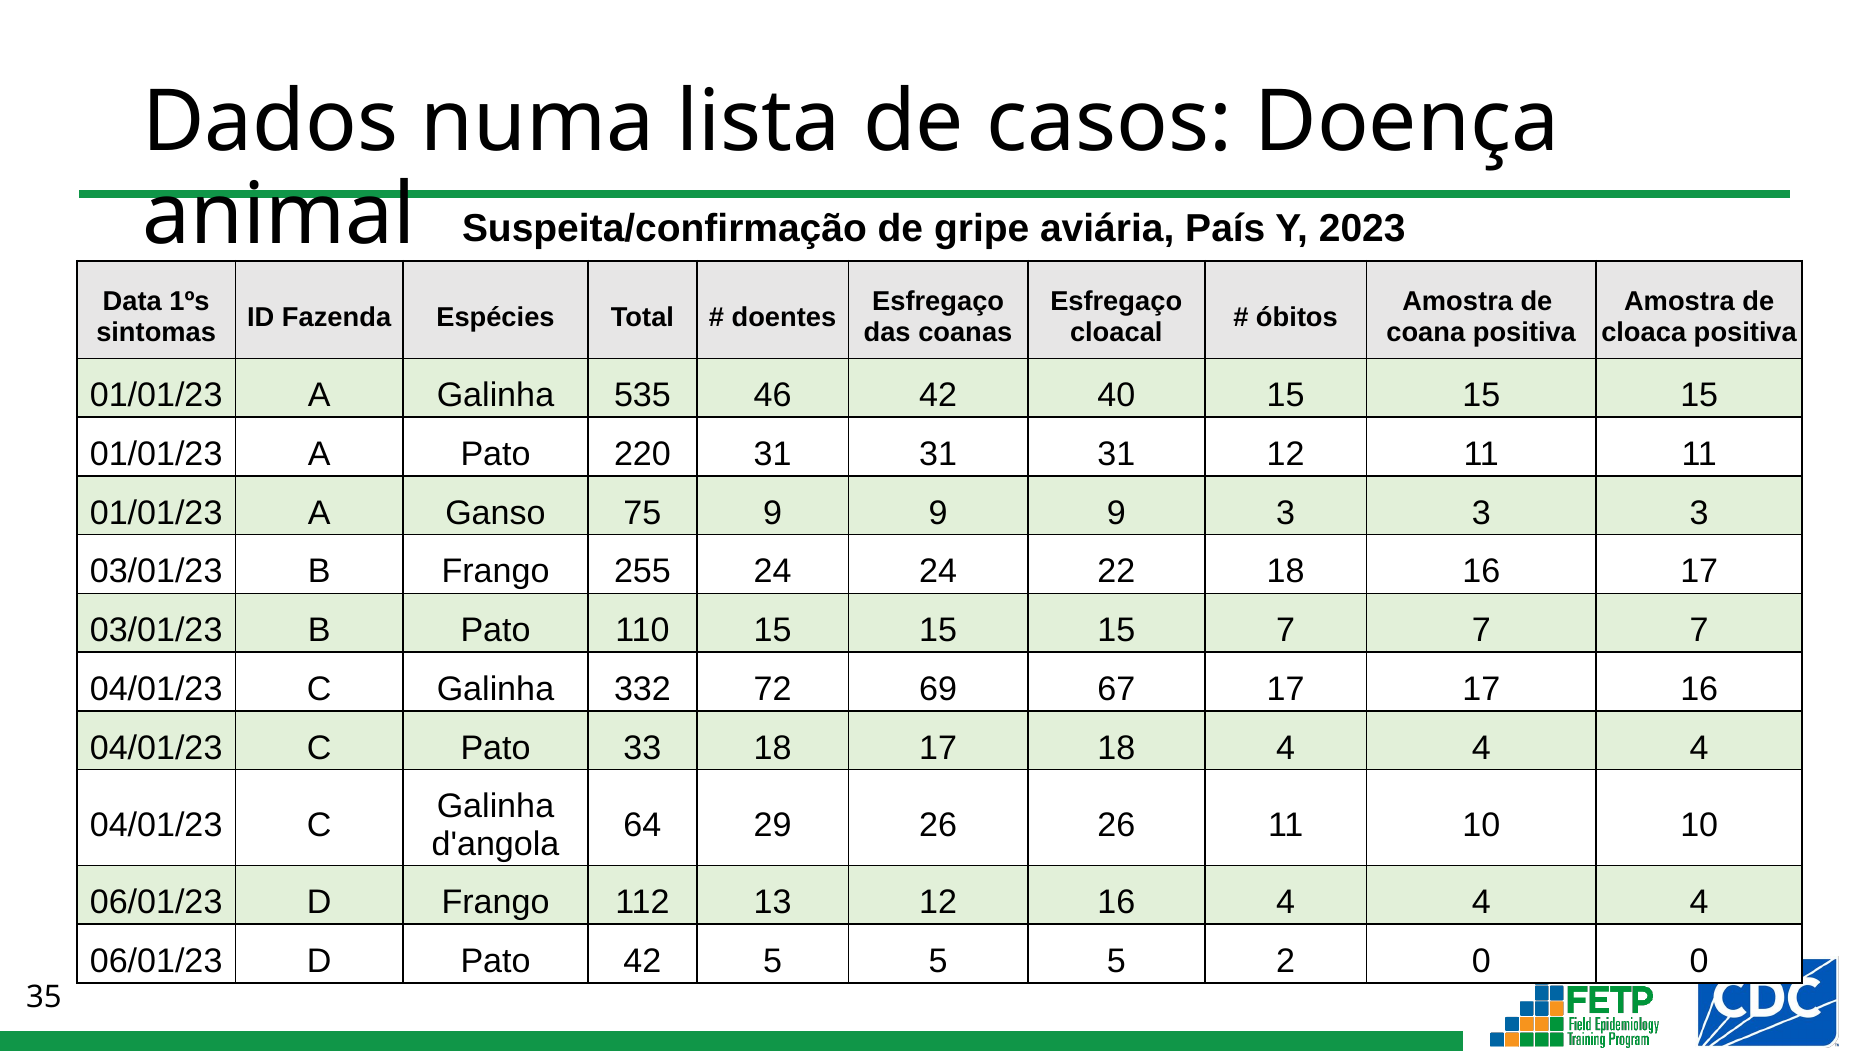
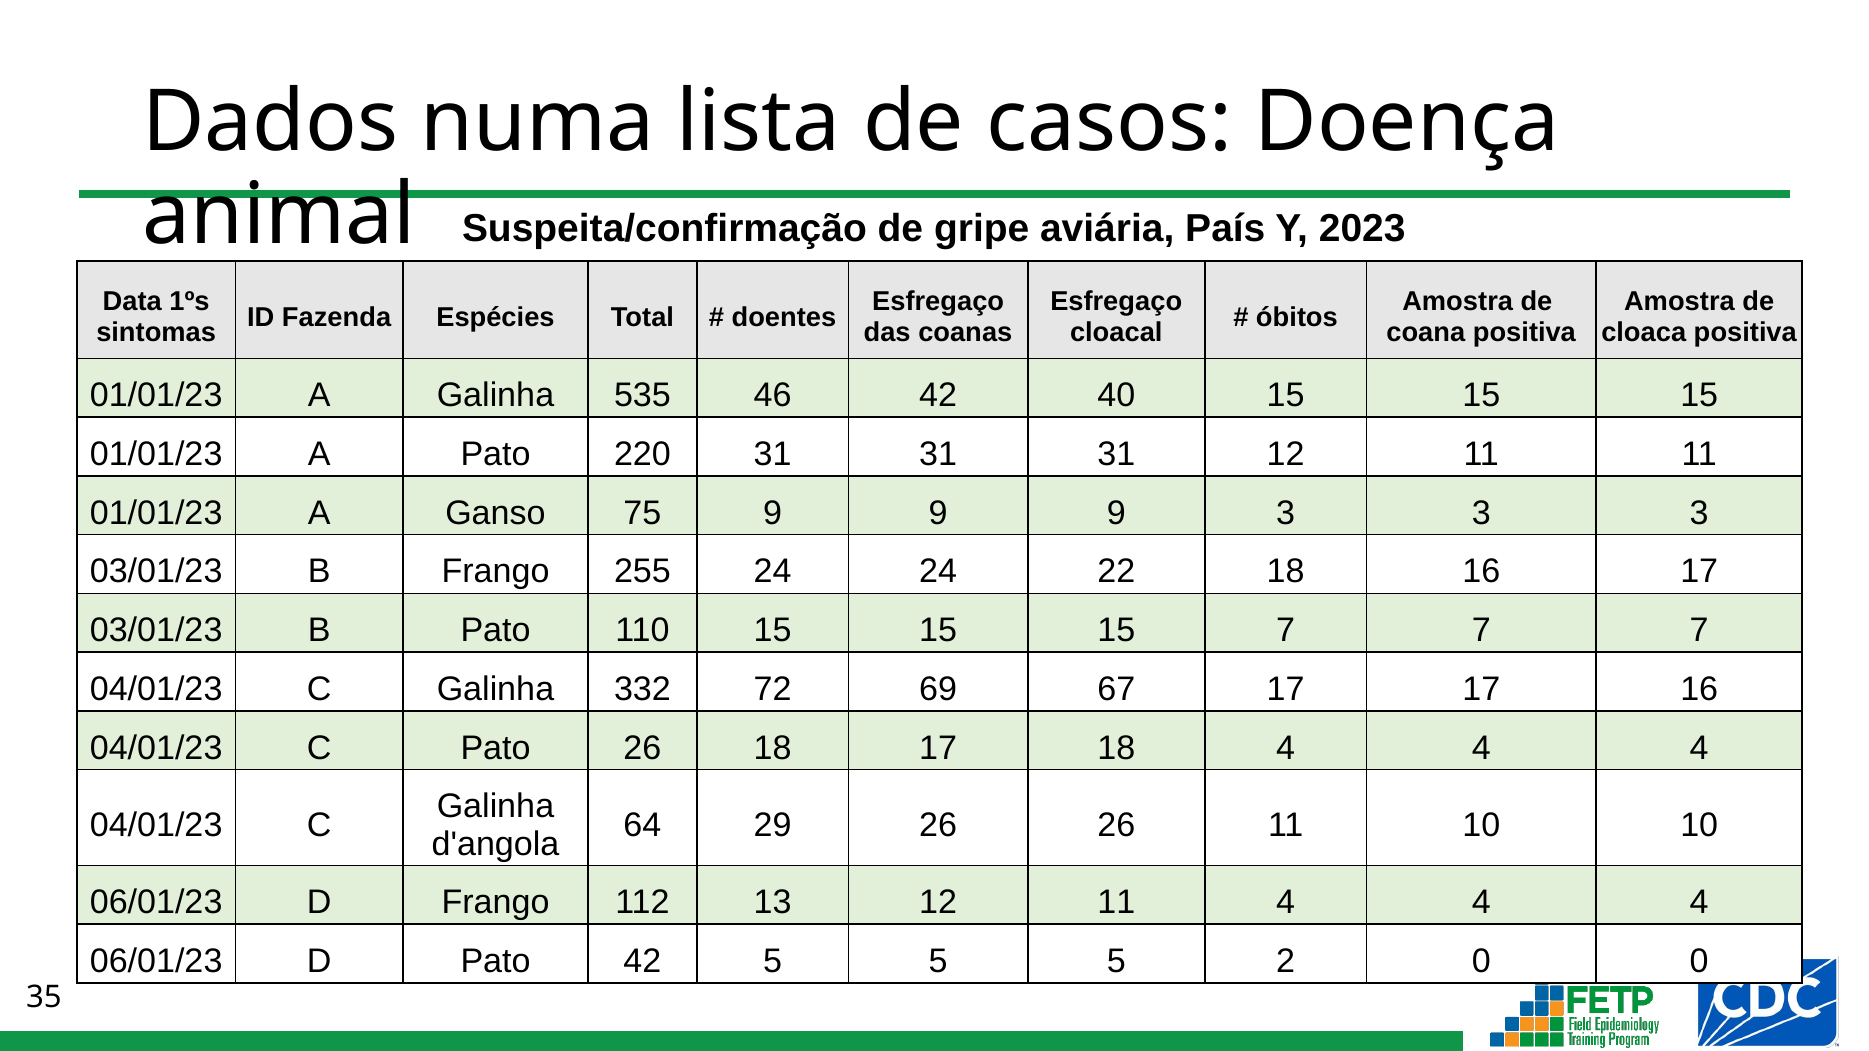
Pato 33: 33 -> 26
13 12 16: 16 -> 11
